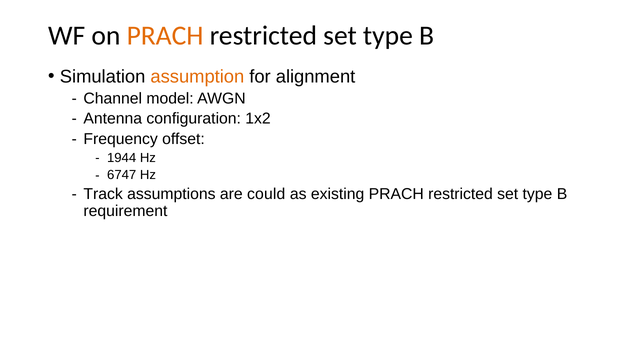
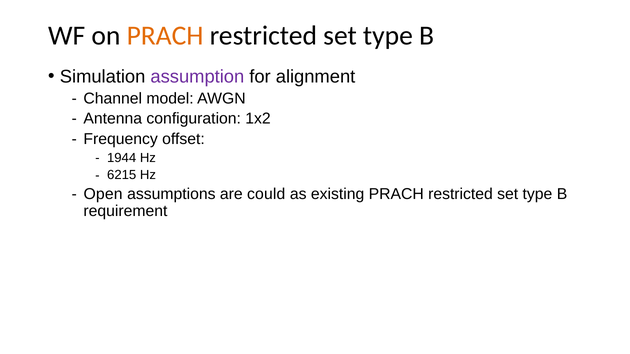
assumption colour: orange -> purple
6747: 6747 -> 6215
Track: Track -> Open
